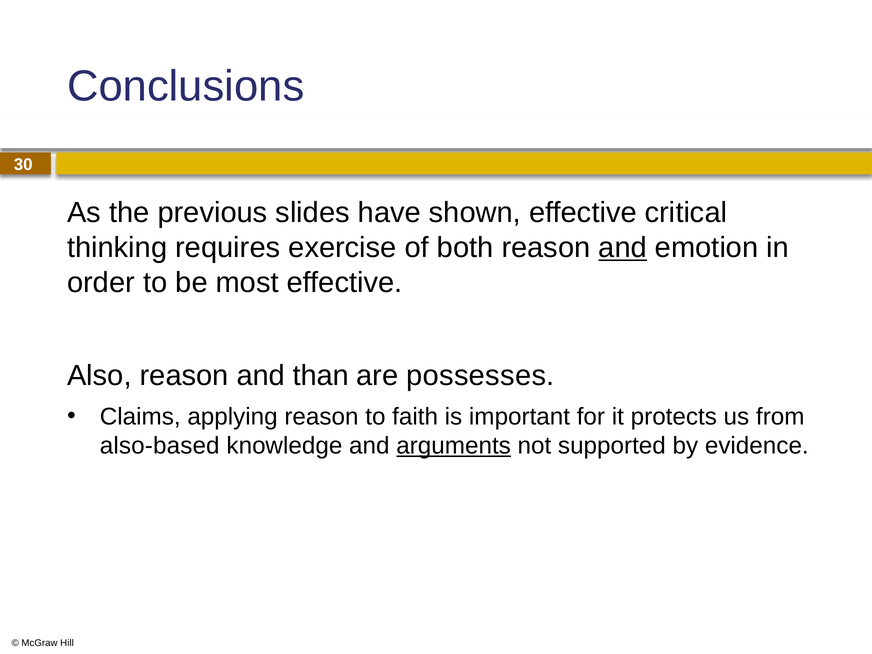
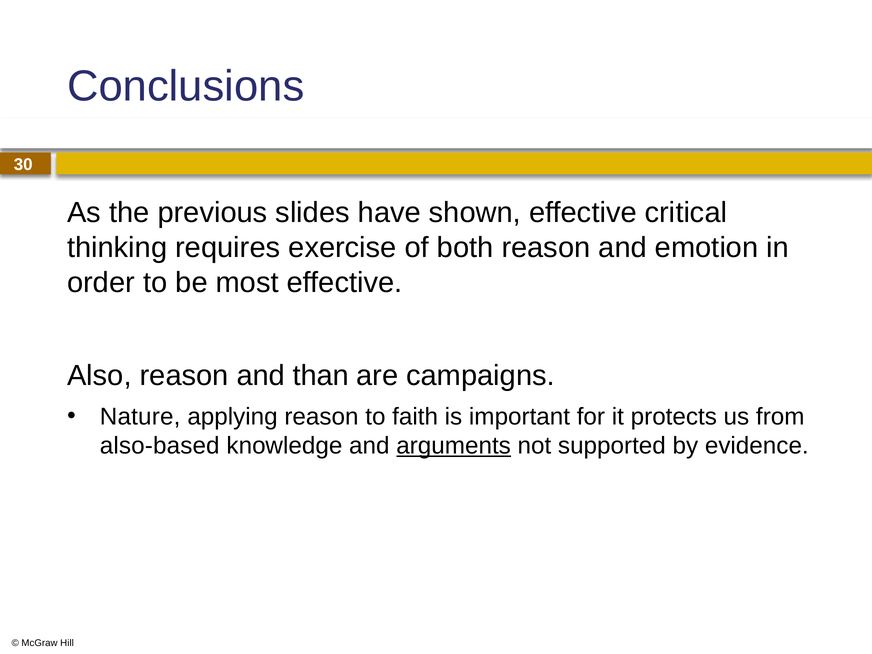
and at (623, 248) underline: present -> none
possesses: possesses -> campaigns
Claims: Claims -> Nature
